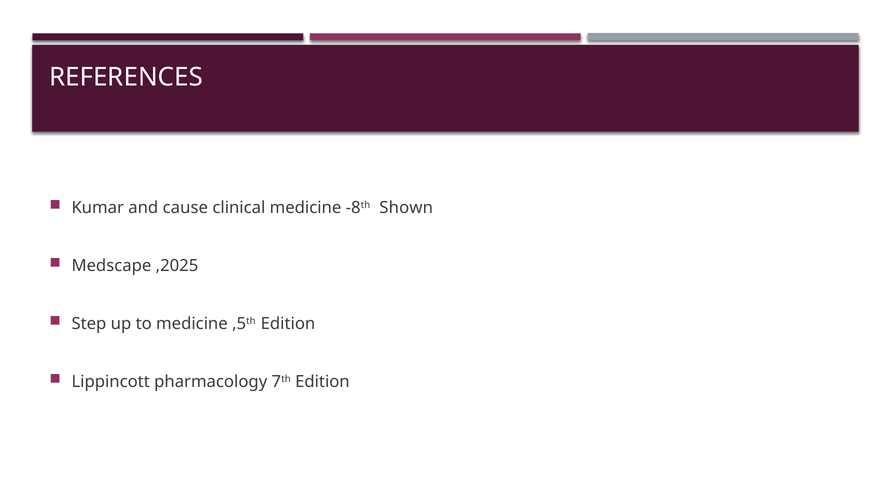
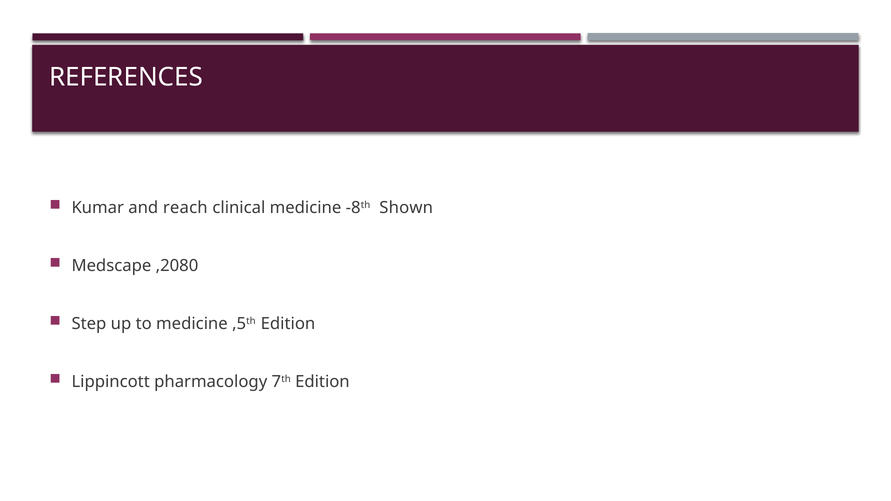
cause: cause -> reach
,2025: ,2025 -> ,2080
